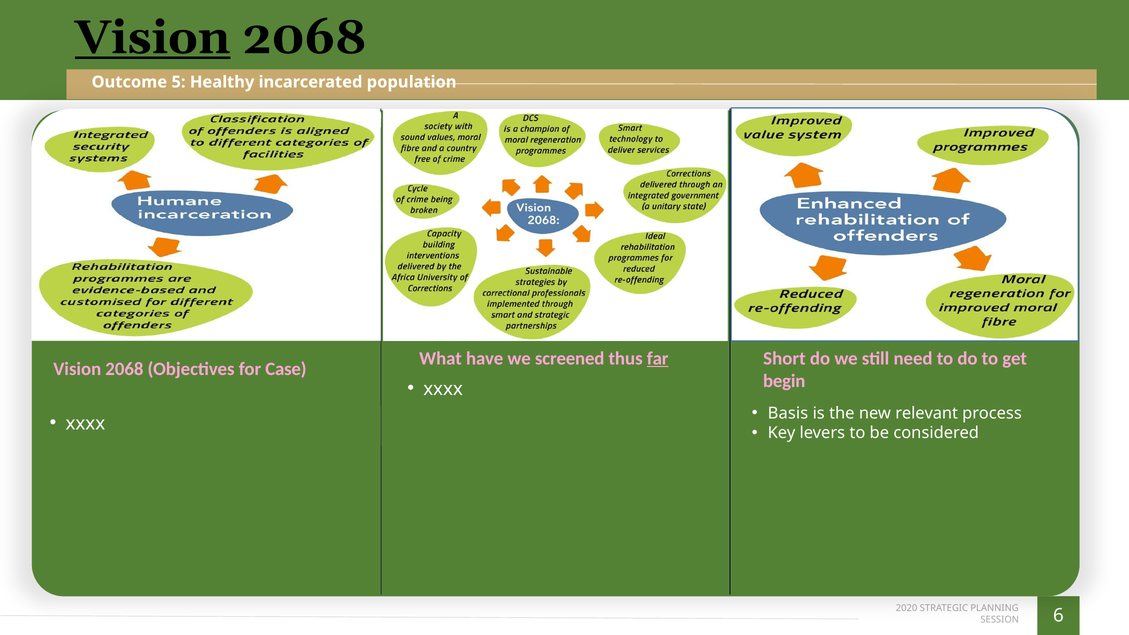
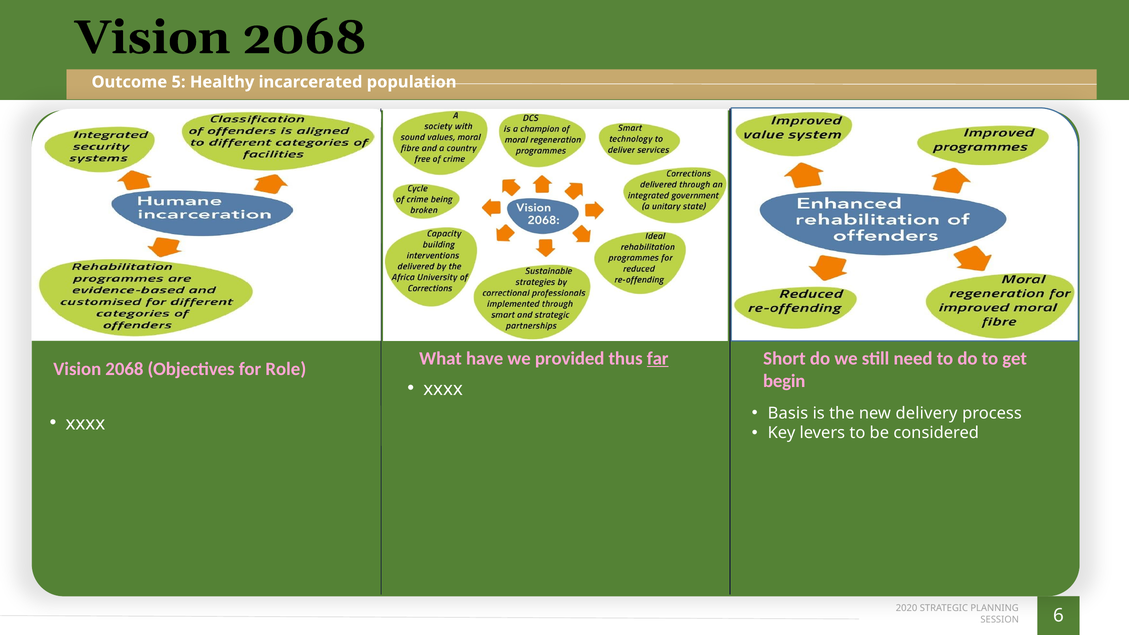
Vision at (153, 38) underline: present -> none
screened: screened -> provided
Case: Case -> Role
relevant: relevant -> delivery
